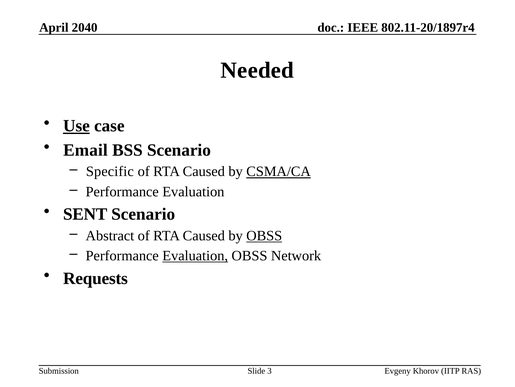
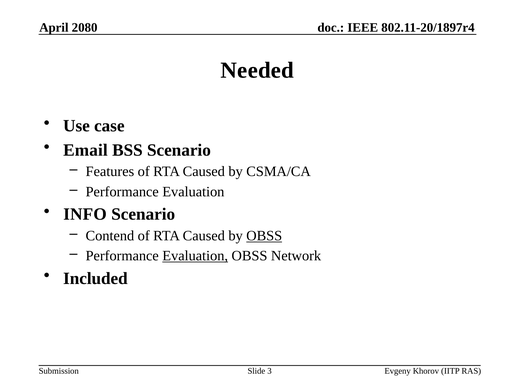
2040: 2040 -> 2080
Use underline: present -> none
Specific: Specific -> Features
CSMA/CA underline: present -> none
SENT: SENT -> INFO
Abstract: Abstract -> Contend
Requests: Requests -> Included
